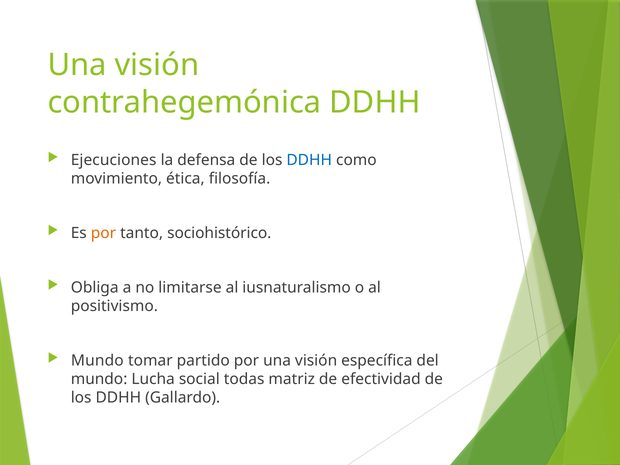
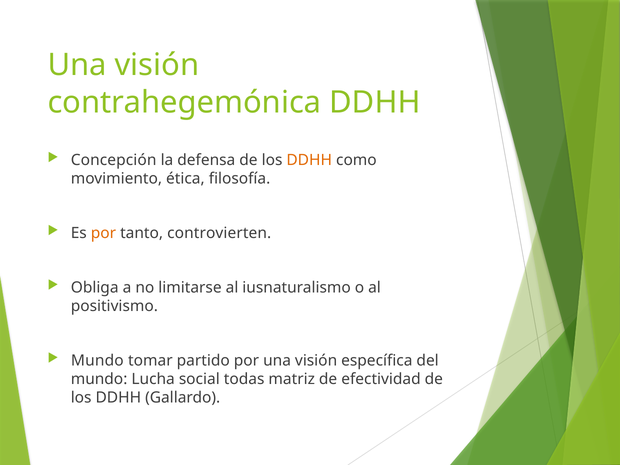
Ejecuciones: Ejecuciones -> Concepción
DDHH at (309, 160) colour: blue -> orange
sociohistórico: sociohistórico -> controvierten
